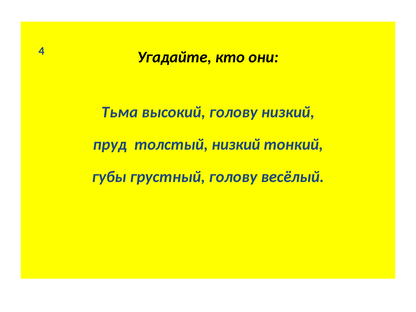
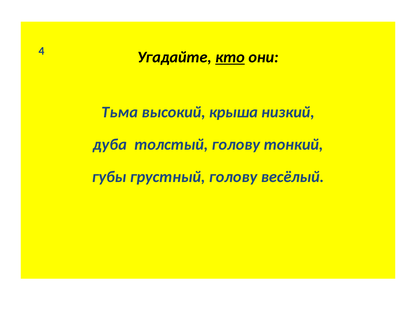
кто underline: none -> present
высокий голову: голову -> крыша
пруд: пруд -> дуба
толстый низкий: низкий -> голову
